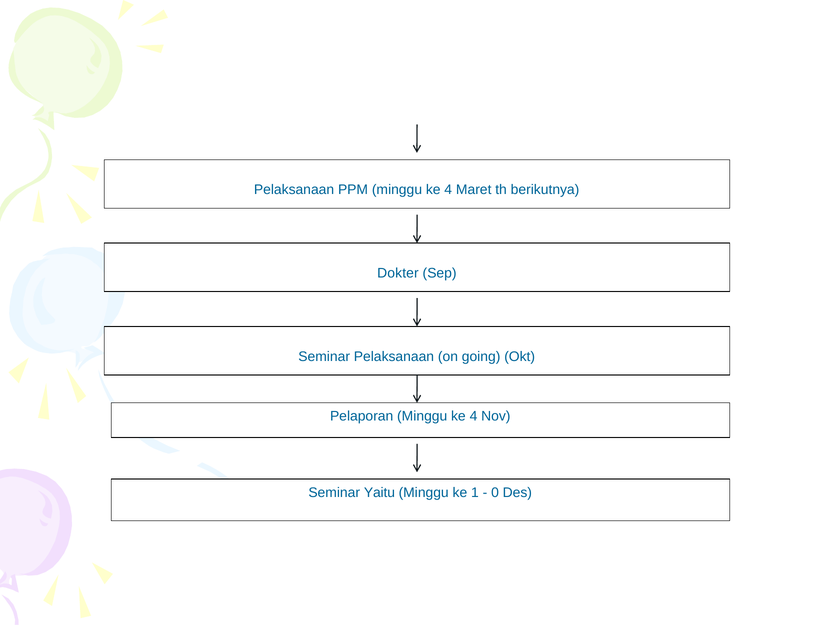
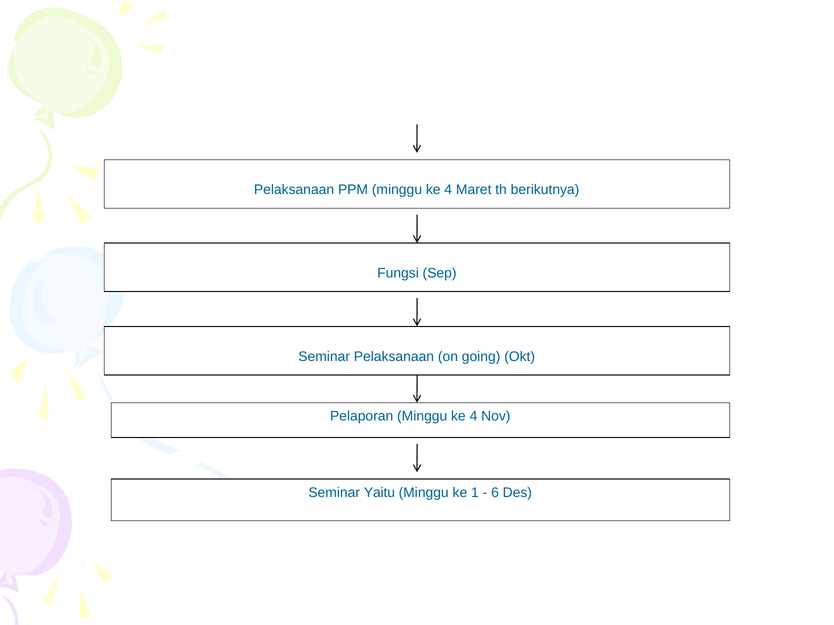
Dokter: Dokter -> Fungsi
0: 0 -> 6
